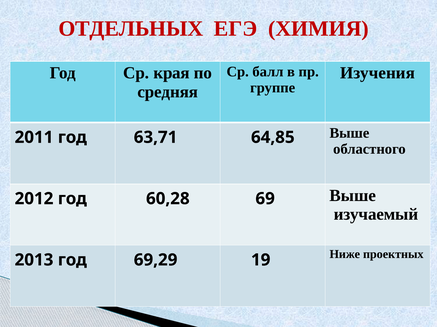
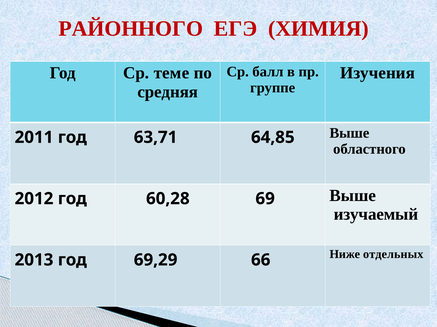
ОТДЕЛЬНЫХ: ОТДЕЛЬНЫХ -> РАЙОННОГО
края: края -> теме
проектных: проектных -> отдельных
19: 19 -> 66
